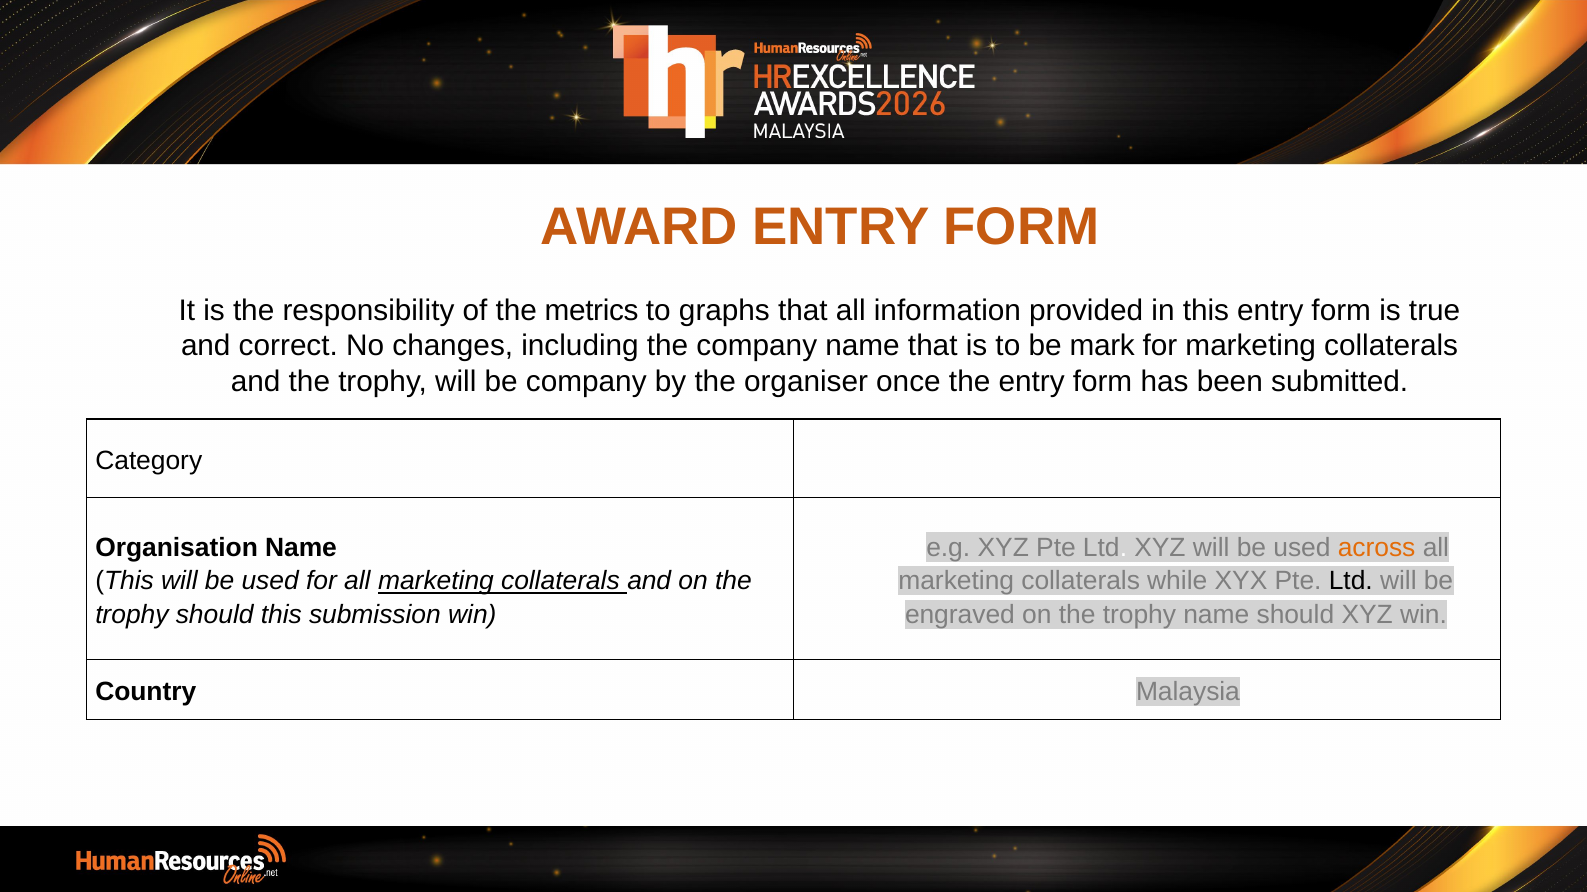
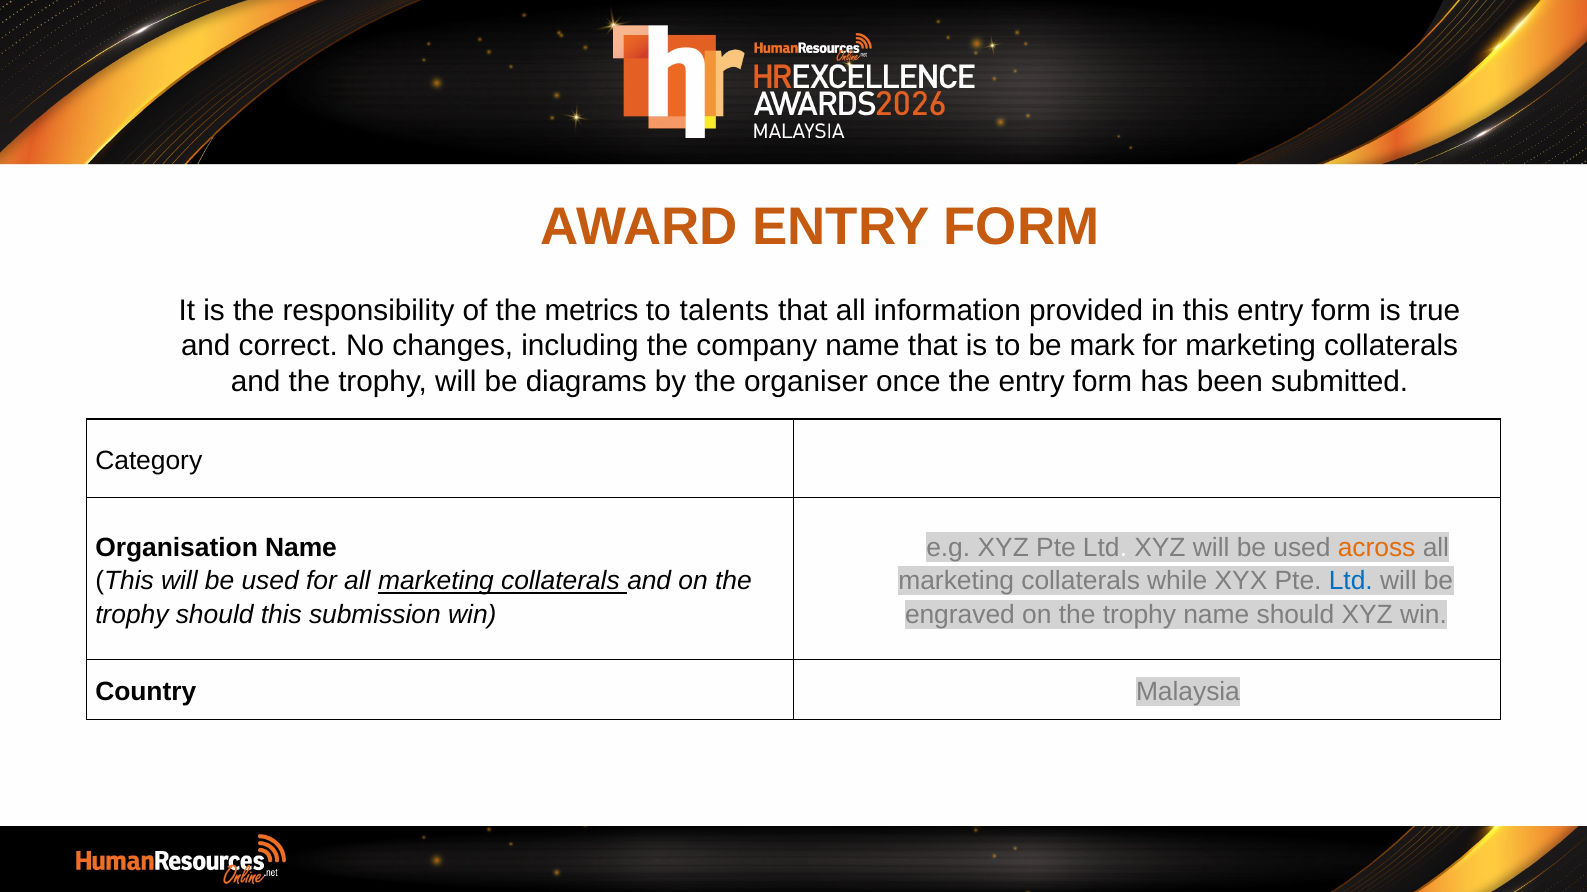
graphs: graphs -> talents
be company: company -> diagrams
Ltd at (1351, 582) colour: black -> blue
